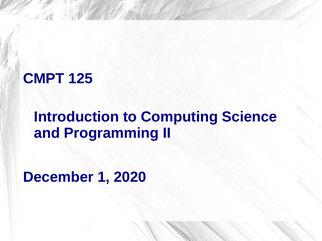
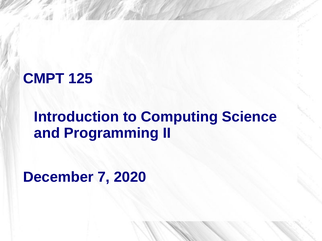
1: 1 -> 7
